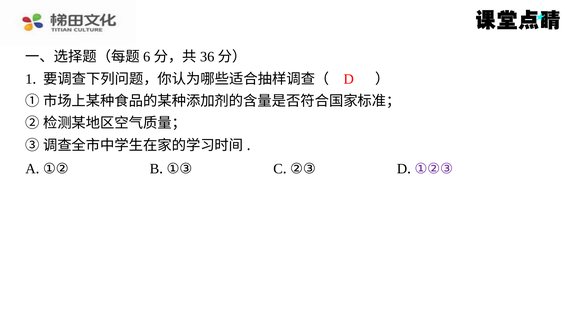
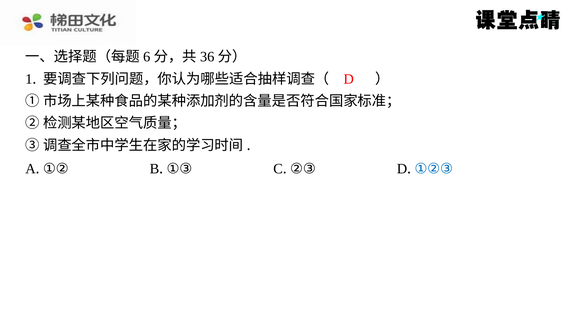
①②③ colour: purple -> blue
